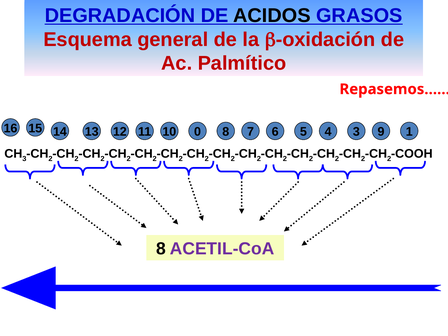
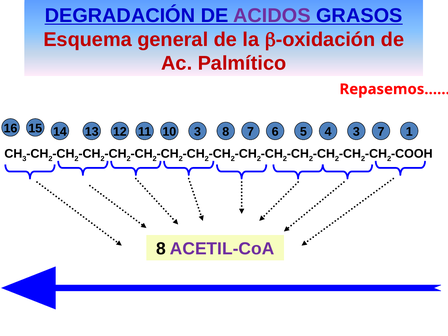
ACIDOS colour: black -> purple
16 0: 0 -> 3
8 9: 9 -> 7
